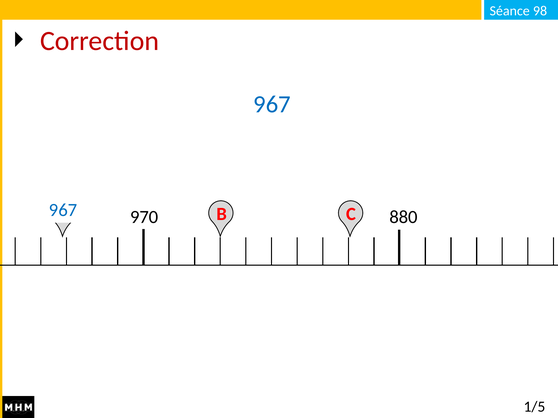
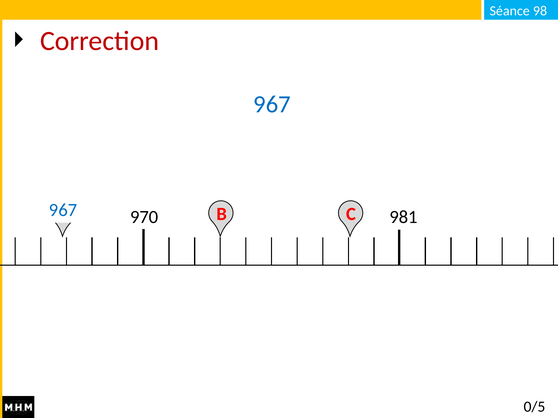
880: 880 -> 981
1/5: 1/5 -> 0/5
